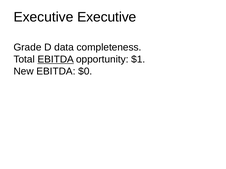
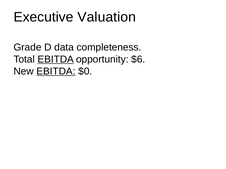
Executive Executive: Executive -> Valuation
$1: $1 -> $6
EBITDA at (56, 72) underline: none -> present
